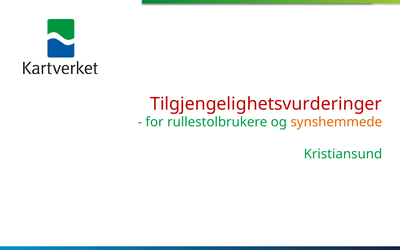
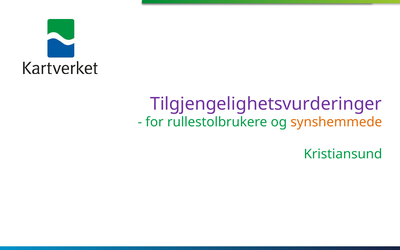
Tilgjengelighetsvurderinger colour: red -> purple
